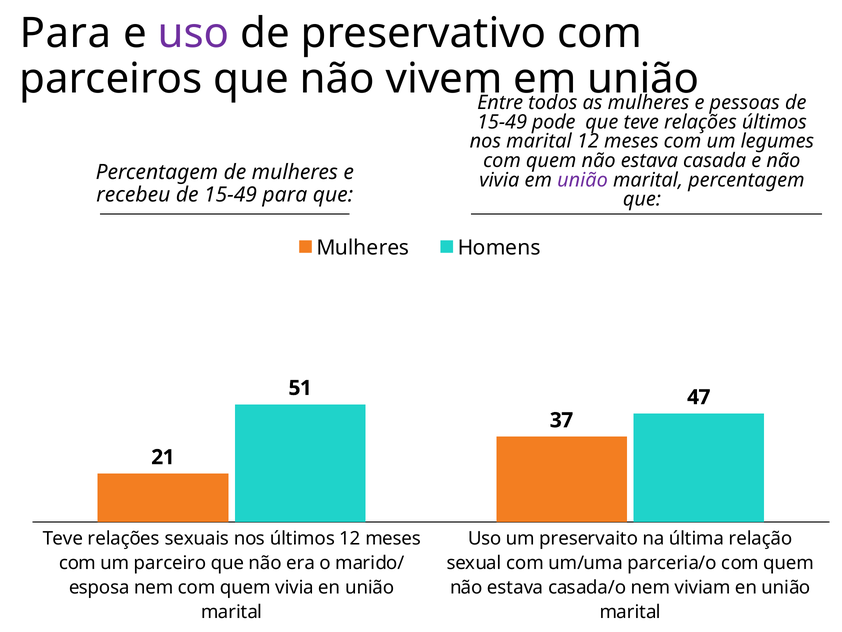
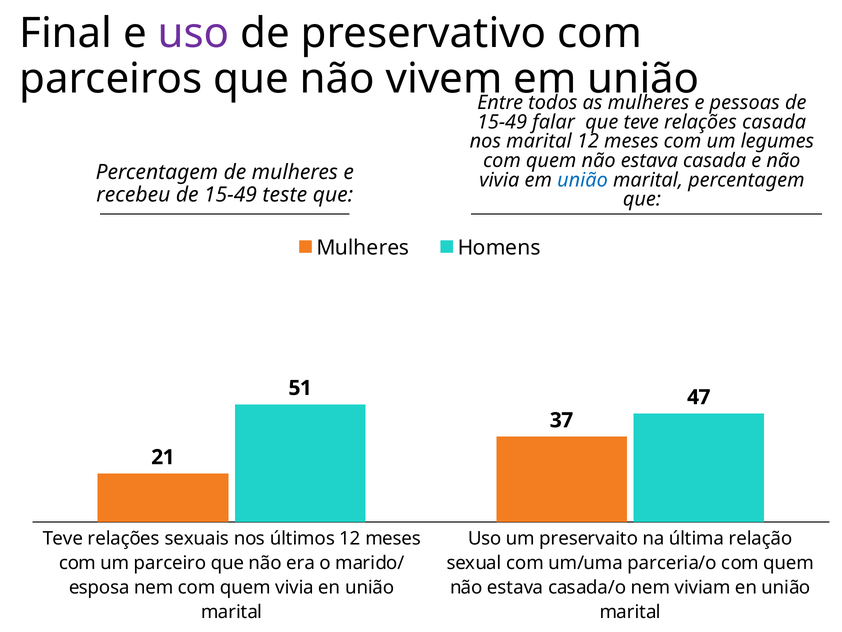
Para at (66, 33): Para -> Final
pode: pode -> falar
relações últimos: últimos -> casada
união at (582, 180) colour: purple -> blue
15-49 para: para -> teste
